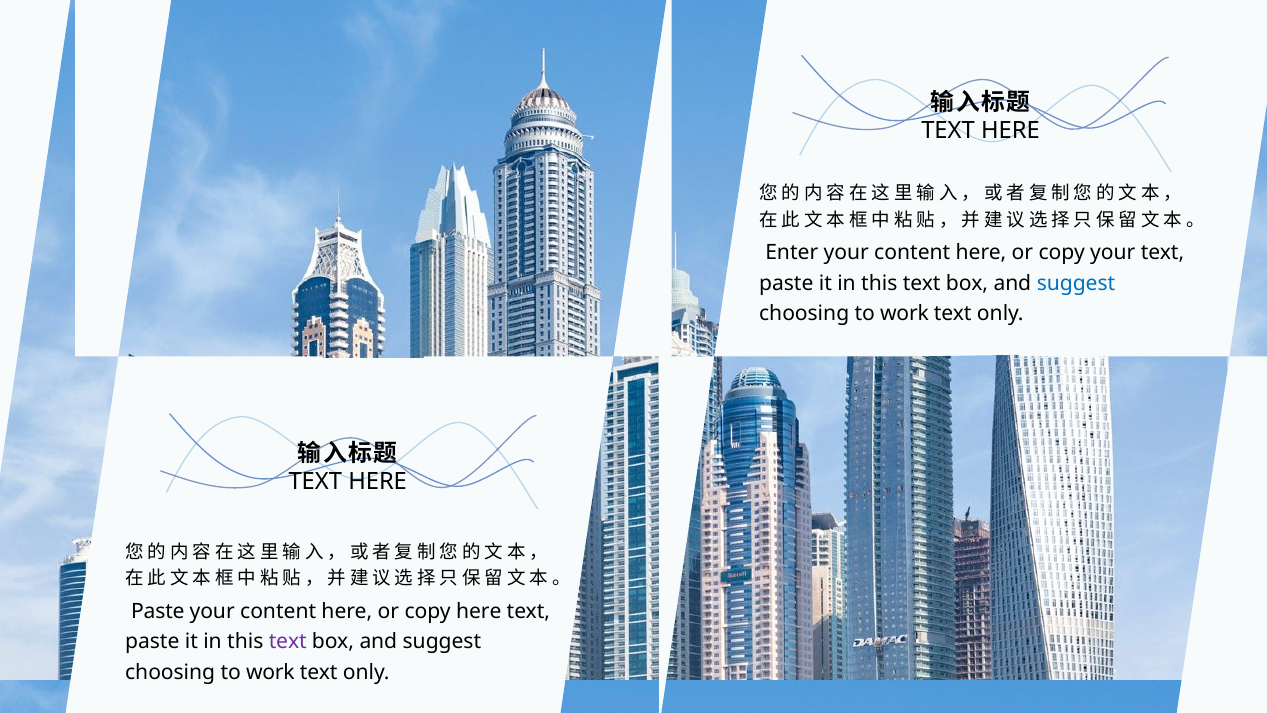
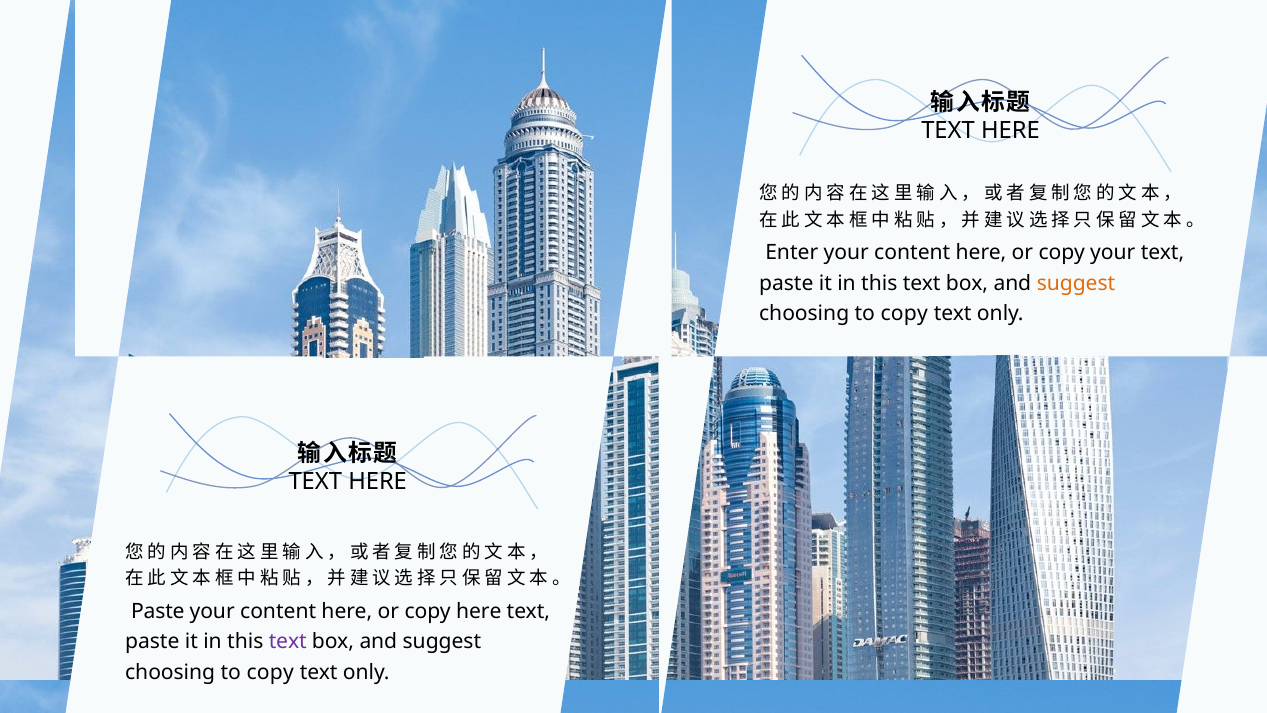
suggest at (1076, 283) colour: blue -> orange
work at (904, 313): work -> copy
work at (270, 672): work -> copy
